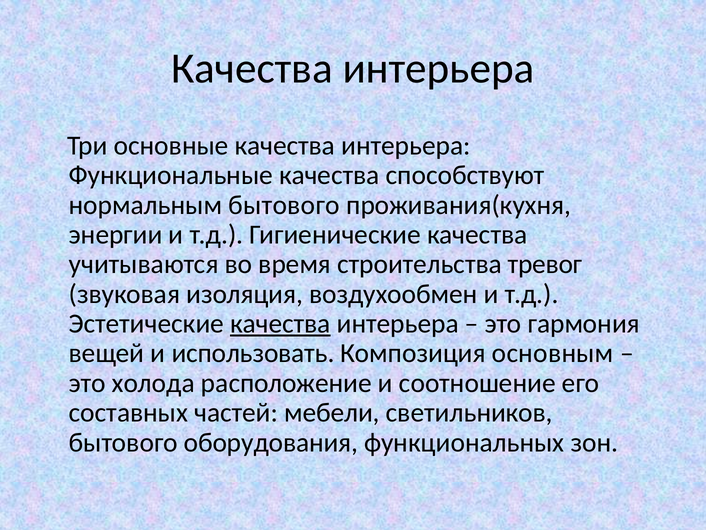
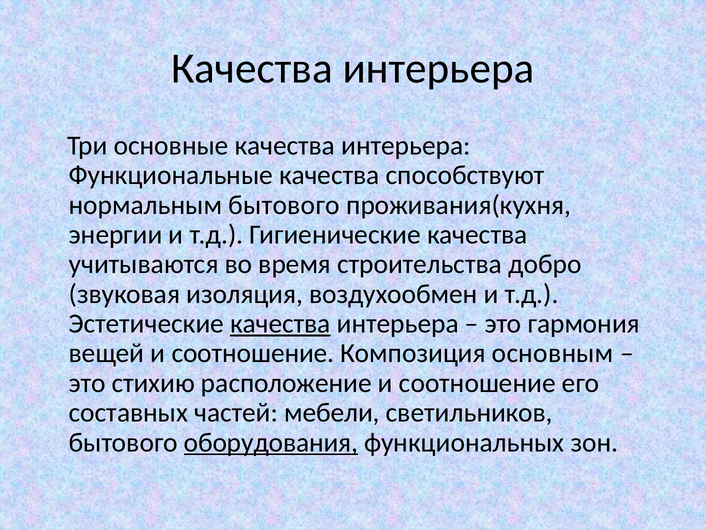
тревог: тревог -> добро
вещей и использовать: использовать -> соотношение
холода: холода -> стихию
оборудования underline: none -> present
